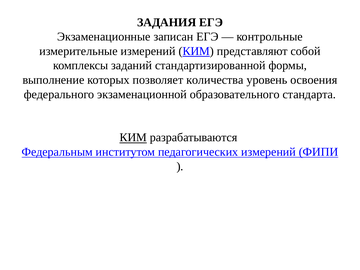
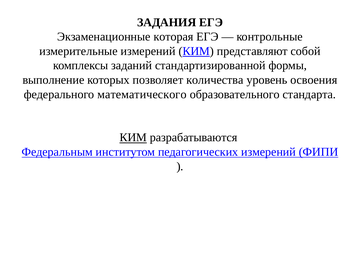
записан: записан -> которая
экзаменационной: экзаменационной -> математического
